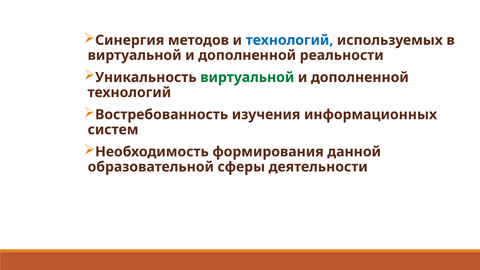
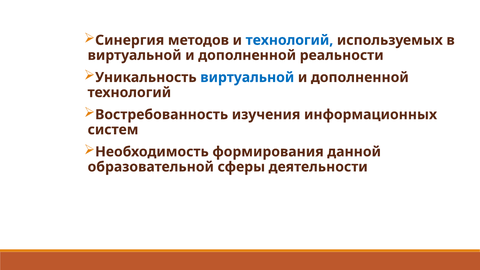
виртуальной at (247, 77) colour: green -> blue
